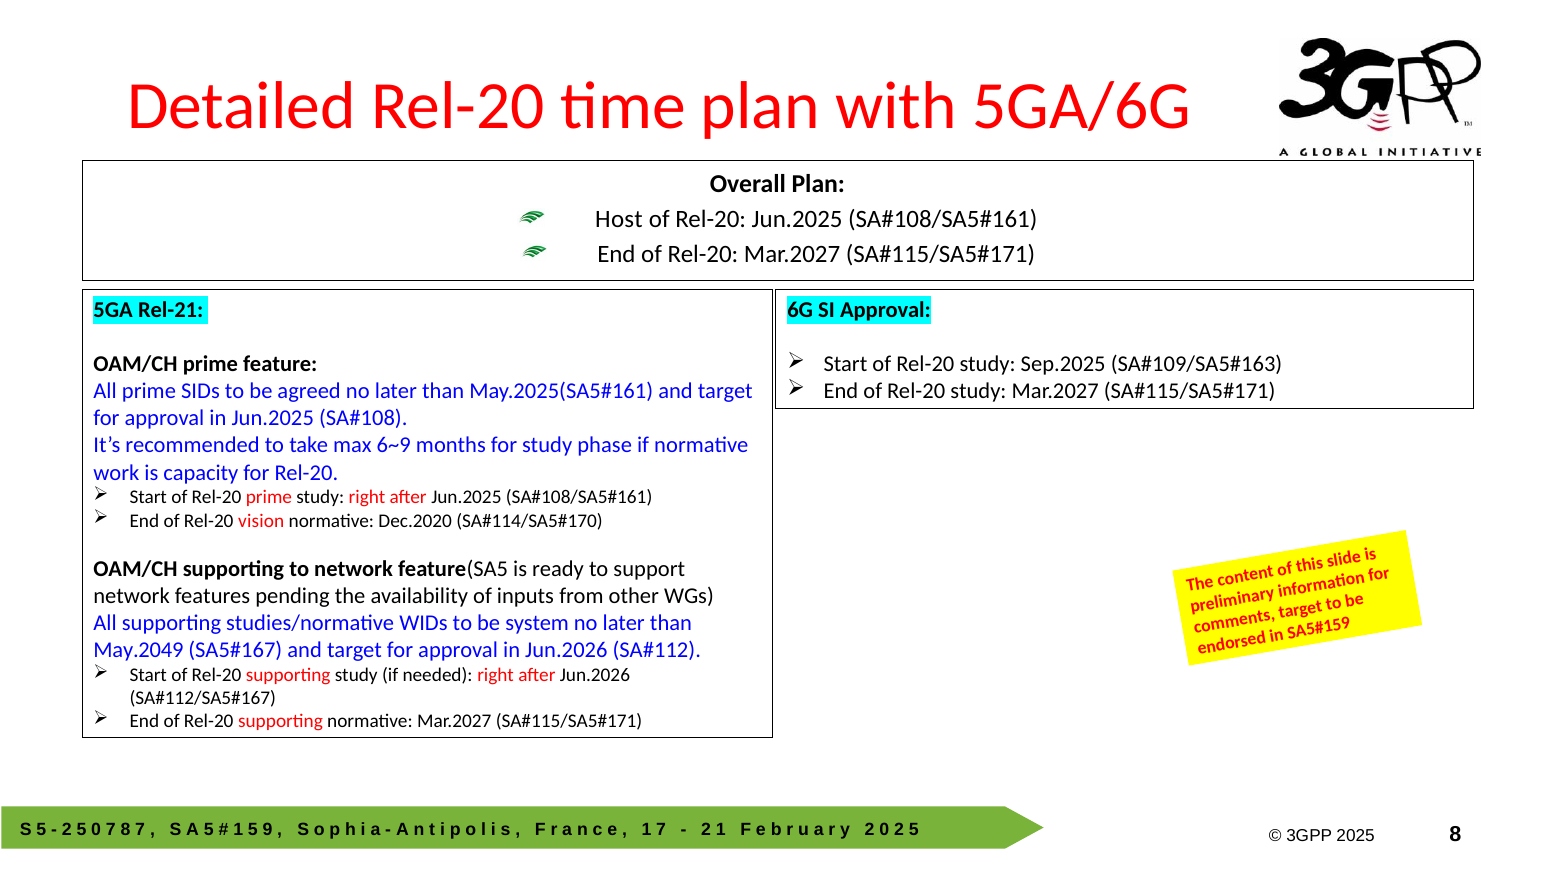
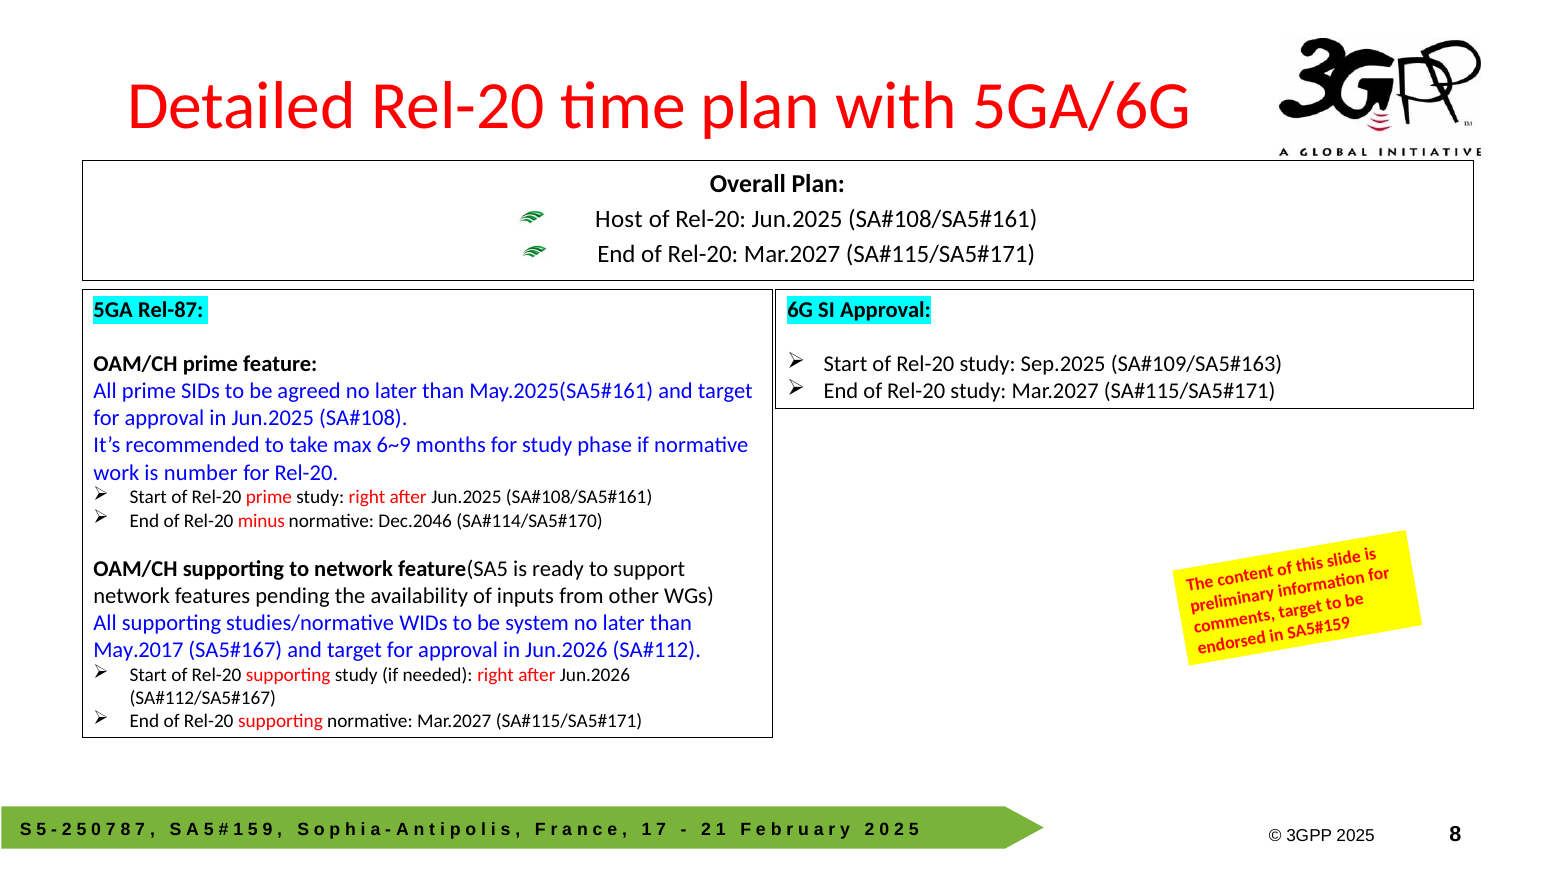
Rel-21: Rel-21 -> Rel-87
capacity: capacity -> number
vision: vision -> minus
Dec.2020: Dec.2020 -> Dec.2046
May.2049: May.2049 -> May.2017
